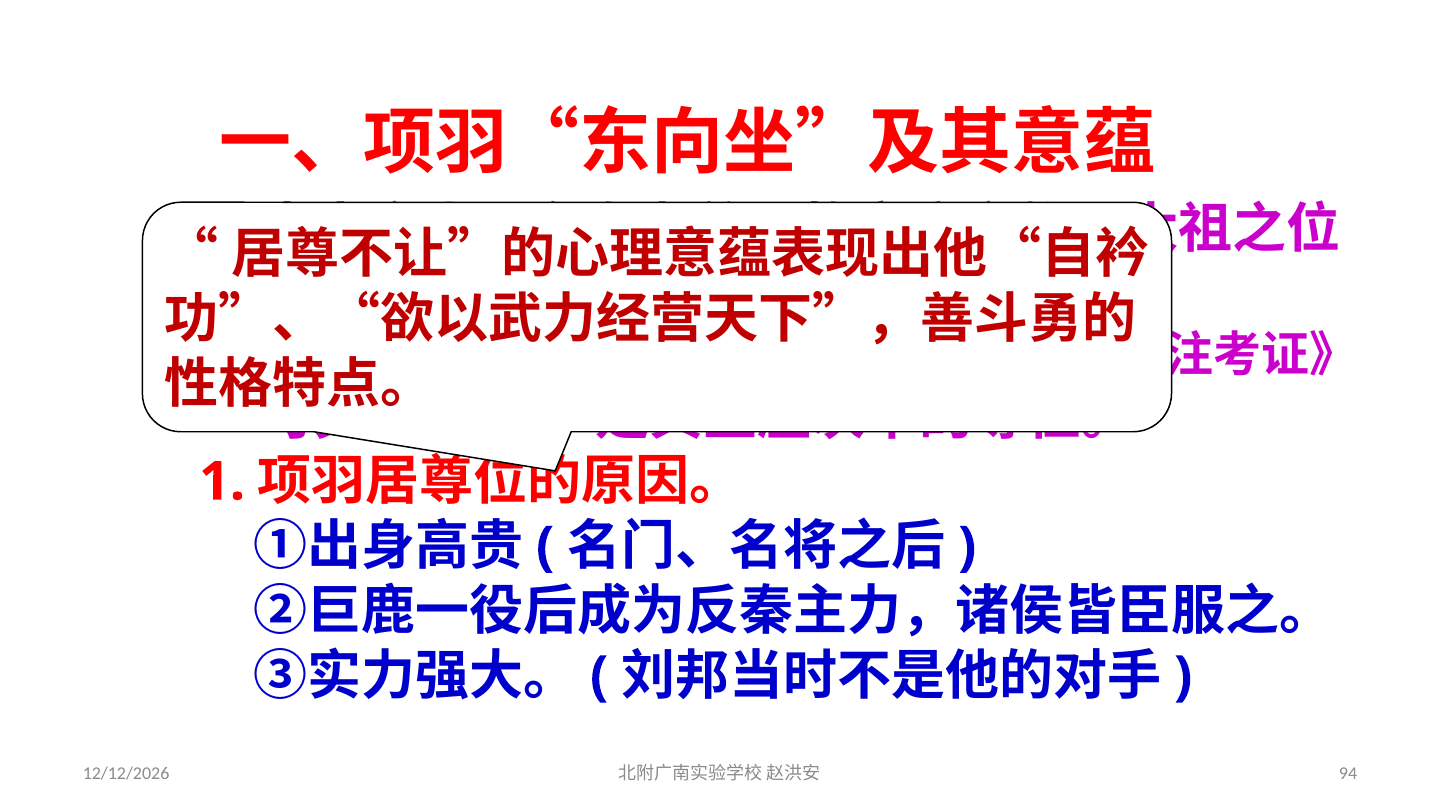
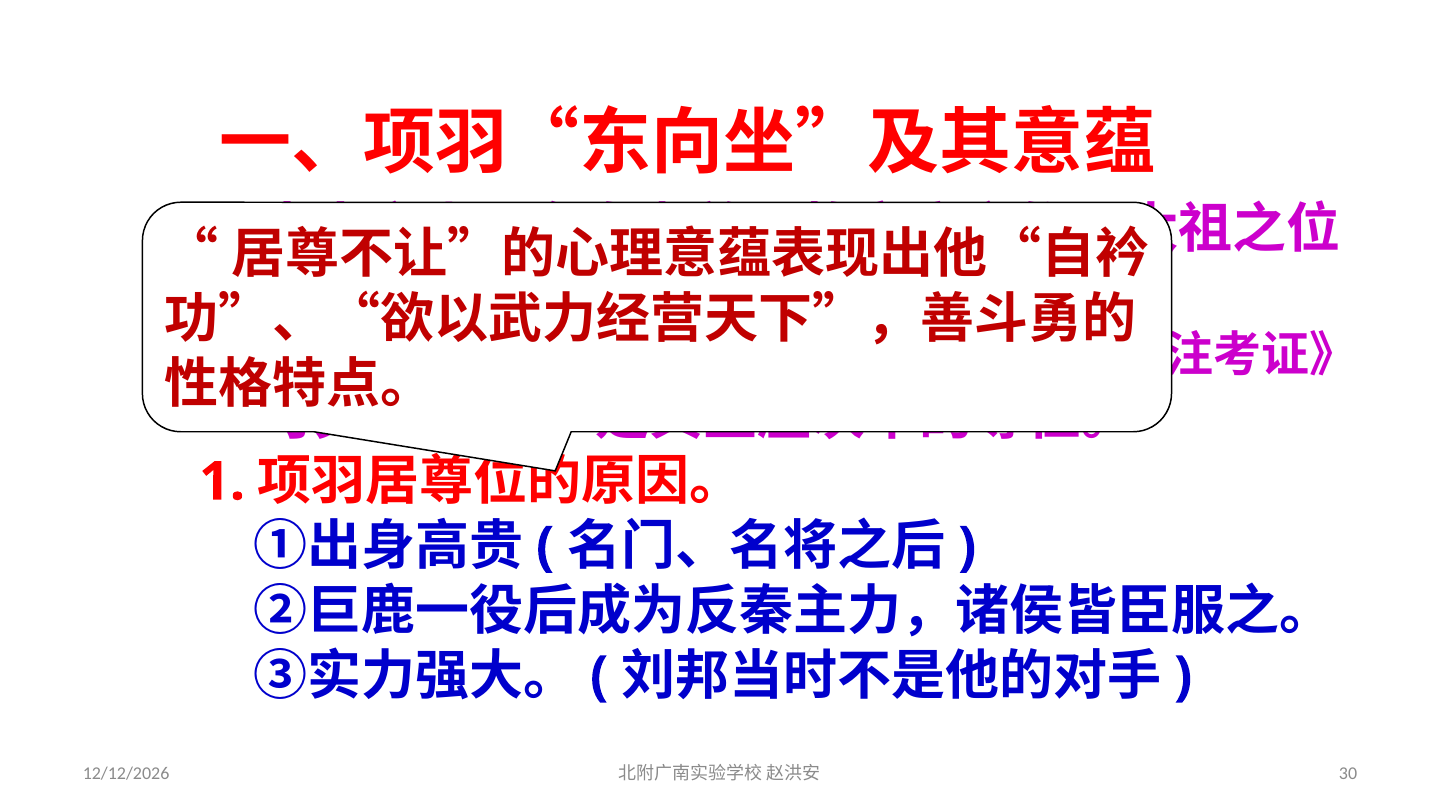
94: 94 -> 30
